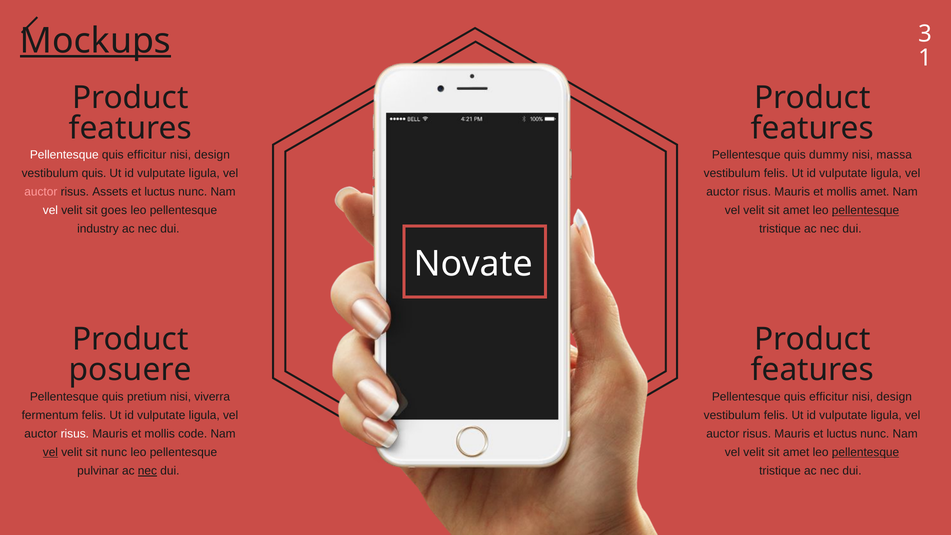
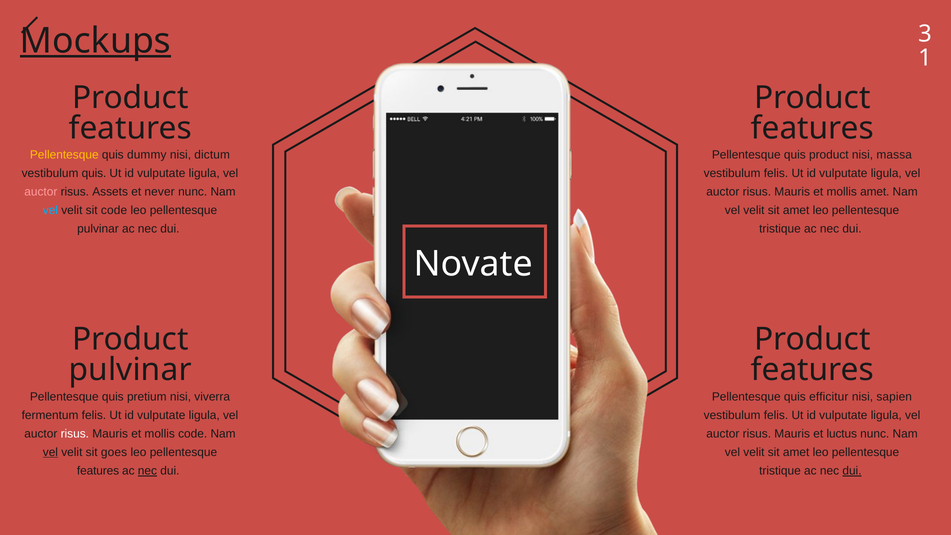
Pellentesque at (64, 155) colour: white -> yellow
efficitur at (147, 155): efficitur -> dummy
design at (212, 155): design -> dictum
dummy at (829, 155): dummy -> product
luctus at (160, 192): luctus -> never
vel at (50, 210) colour: white -> light blue
sit goes: goes -> code
pellentesque at (866, 210) underline: present -> none
industry at (98, 229): industry -> pulvinar
posuere at (130, 370): posuere -> pulvinar
design at (894, 397): design -> sapien
sit nunc: nunc -> goes
pellentesque at (866, 452) underline: present -> none
pulvinar at (98, 471): pulvinar -> features
dui at (852, 471) underline: none -> present
